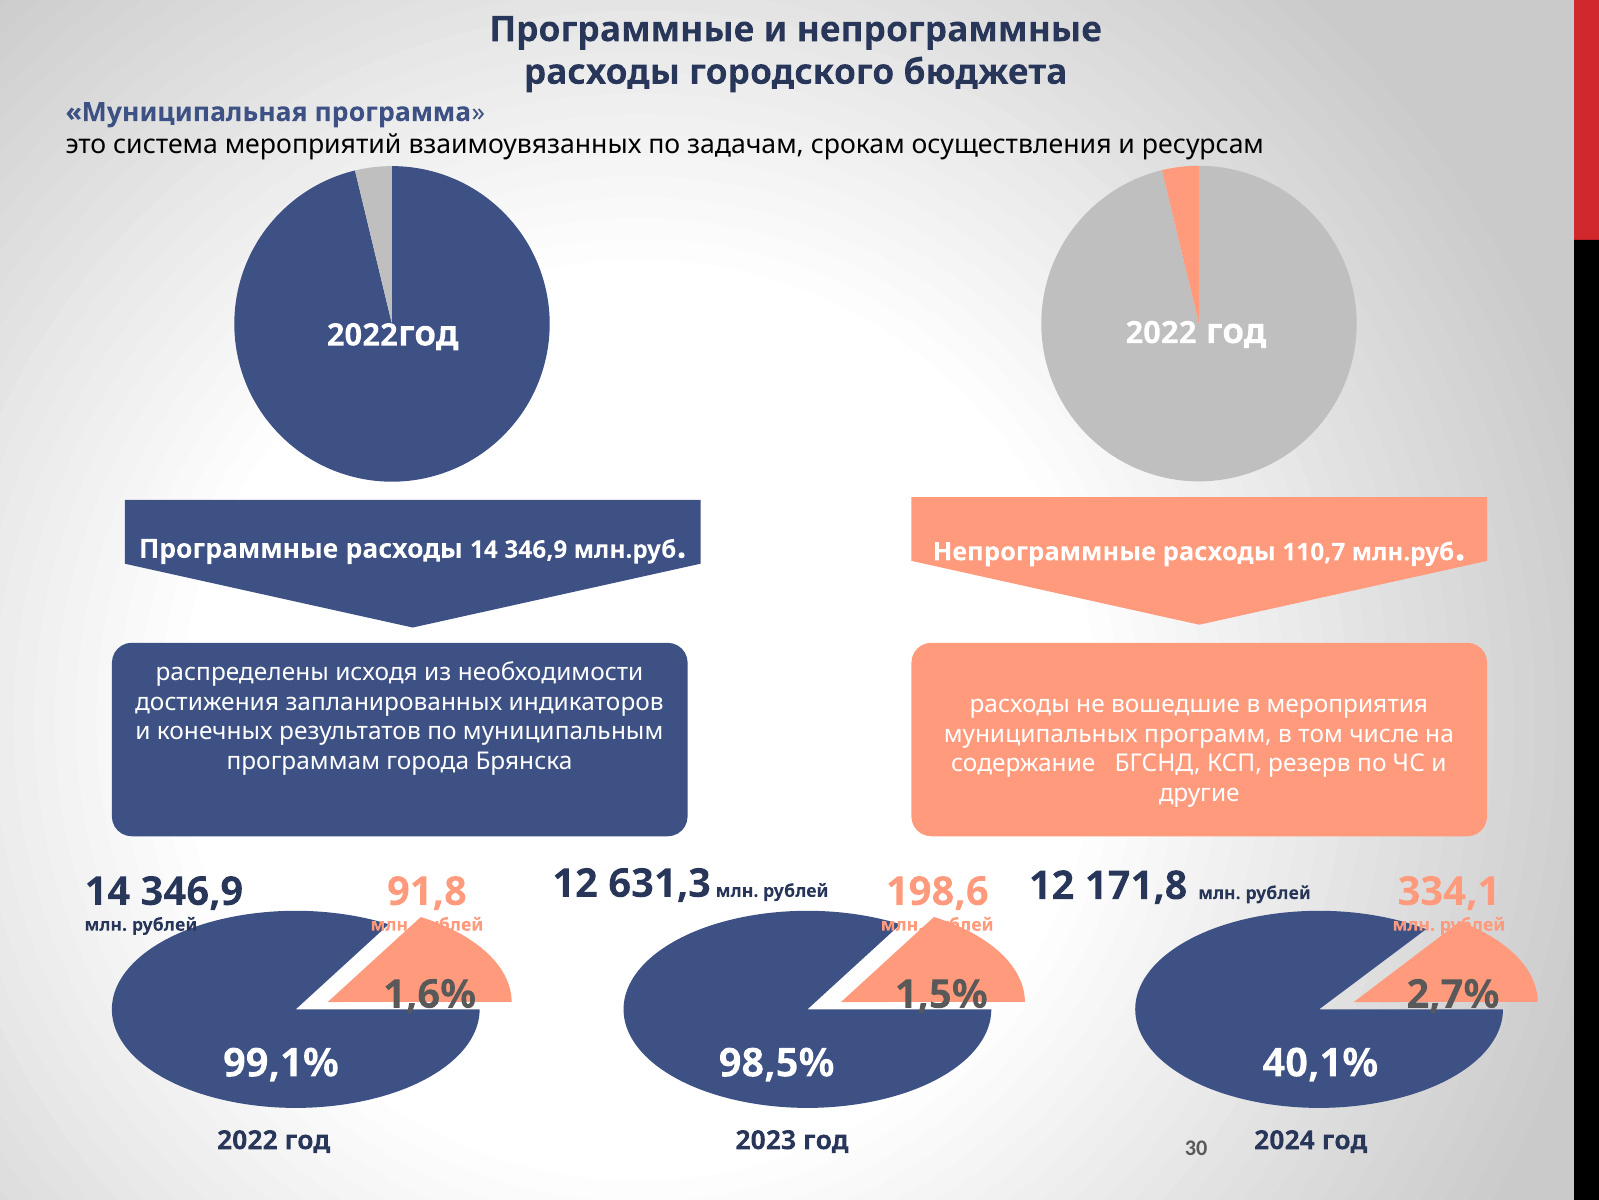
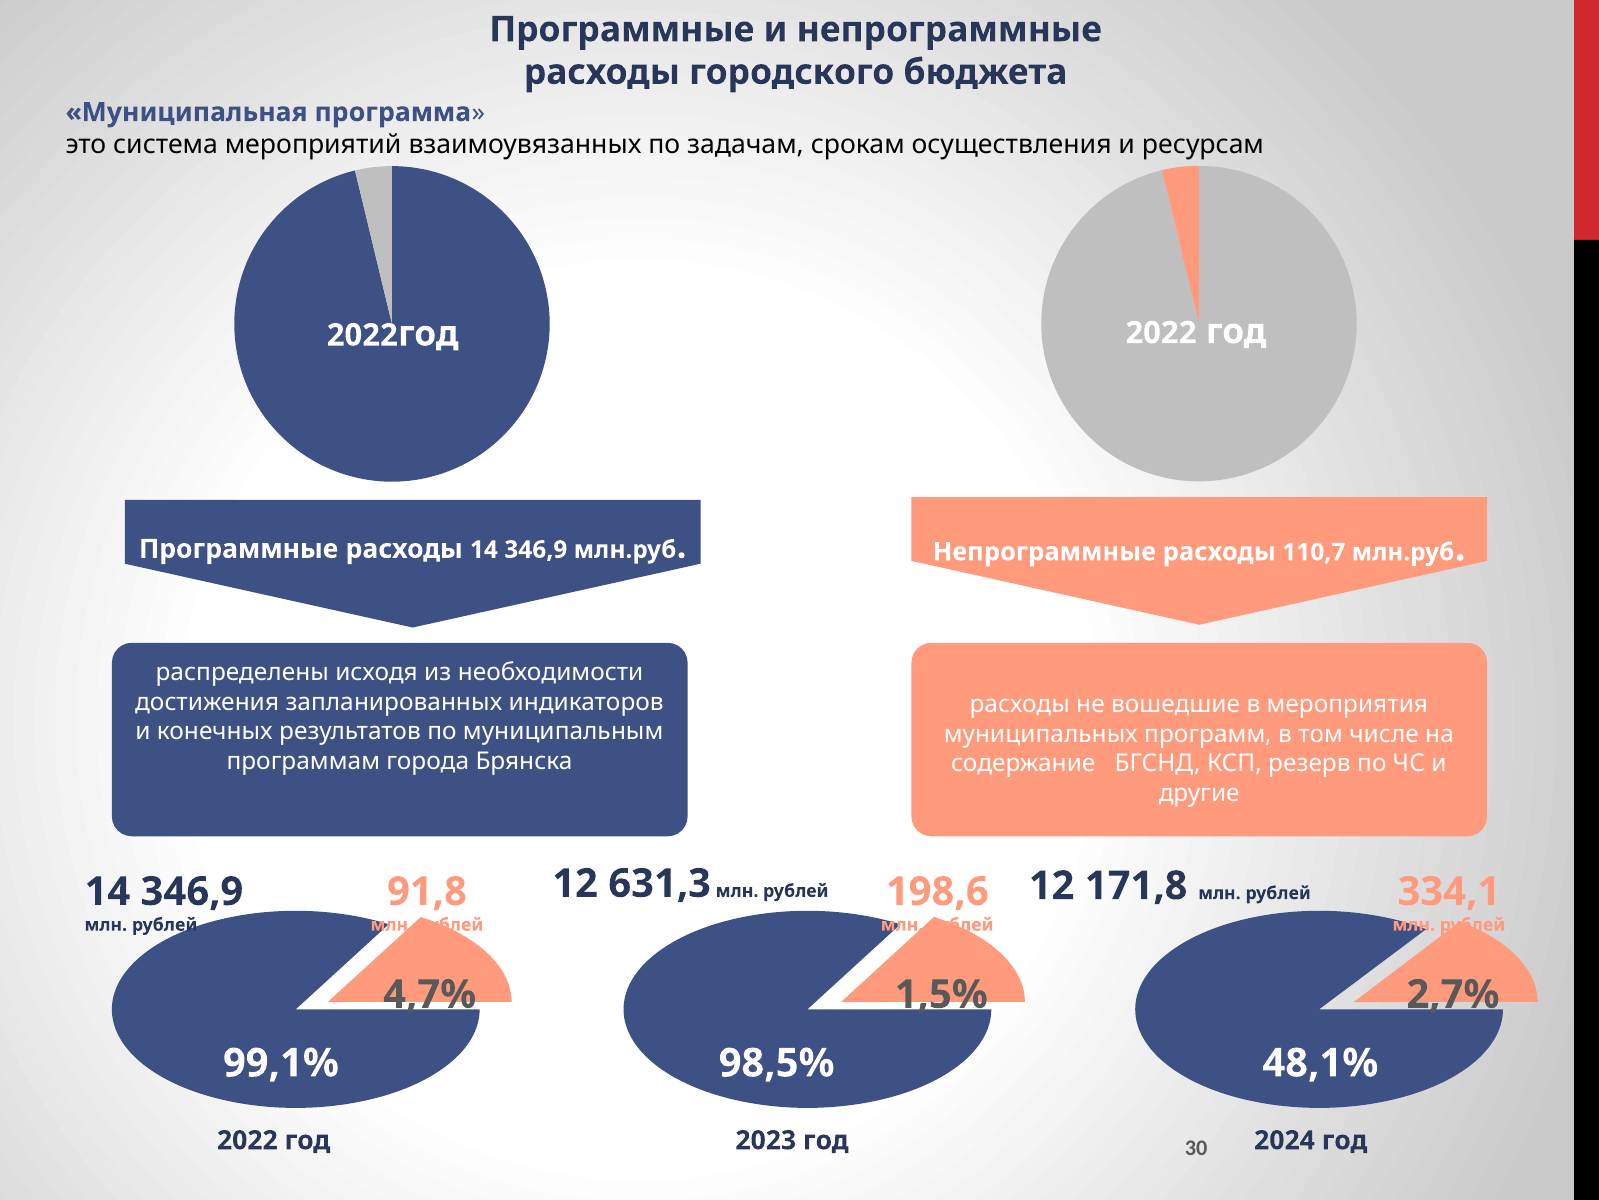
1,6%: 1,6% -> 4,7%
40,1%: 40,1% -> 48,1%
